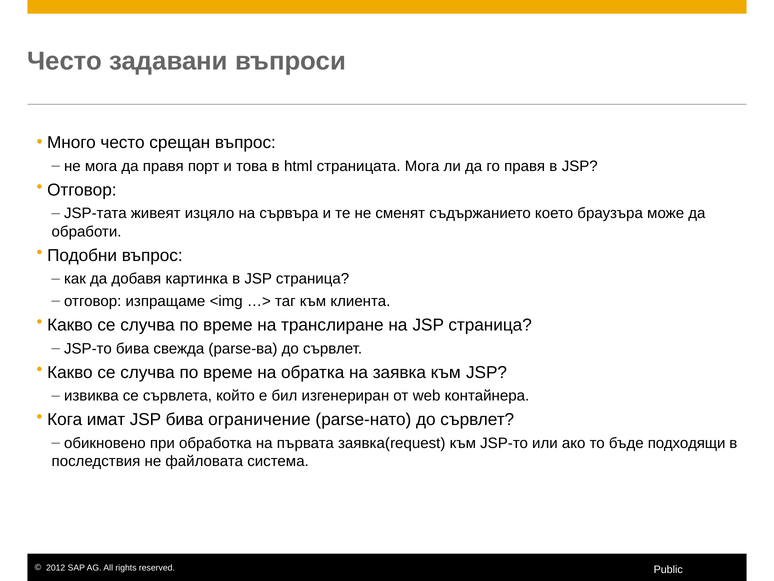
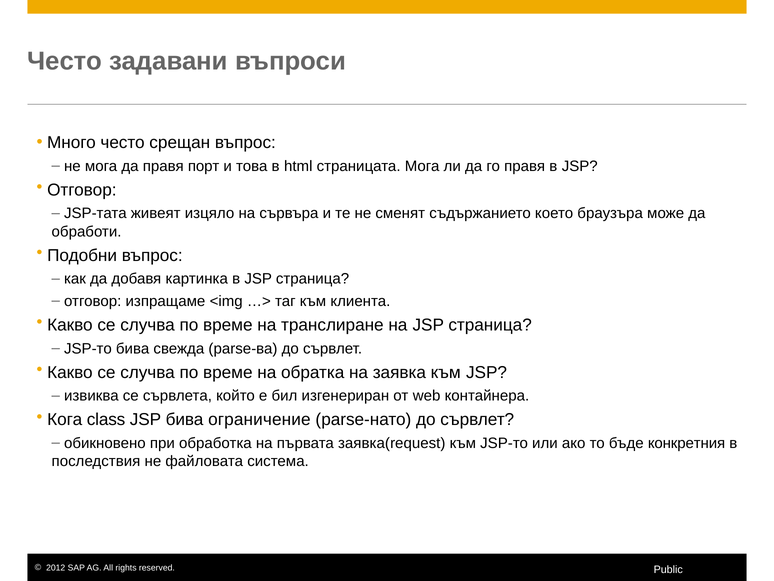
имат: имат -> class
подходящи: подходящи -> конкретния
